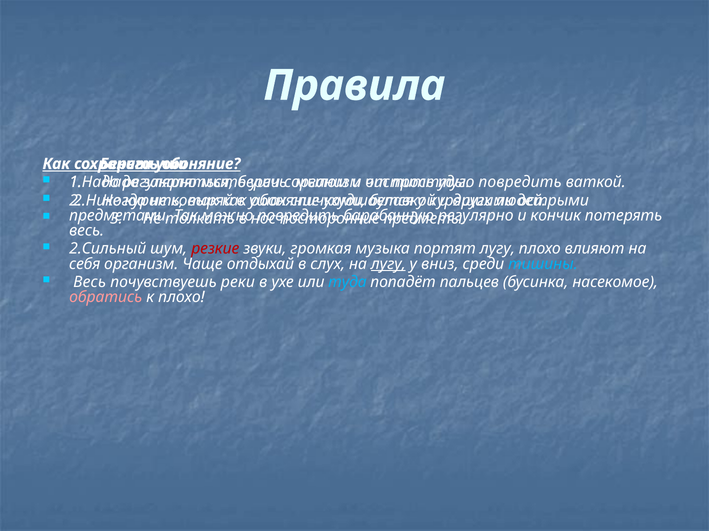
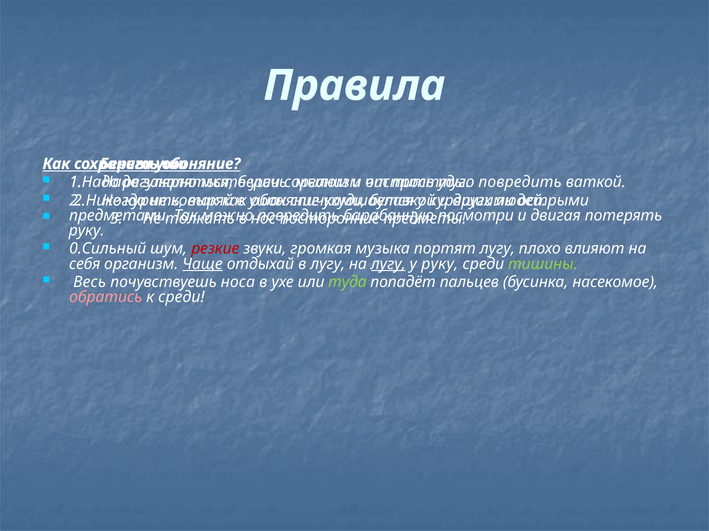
регулярно at (476, 216): регулярно -> посмотри
кончик: кончик -> двигая
весь at (87, 231): весь -> руку
2.Сильный: 2.Сильный -> 0.Сильный
Чаще underline: none -> present
в слух: слух -> лугу
у вниз: вниз -> руку
тишины colour: light blue -> light green
реки: реки -> носа
туда colour: light blue -> light green
к плохо: плохо -> среди
